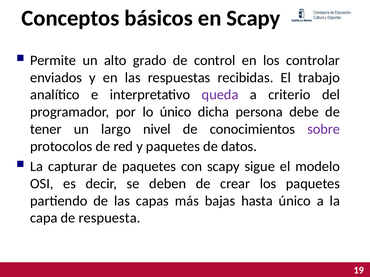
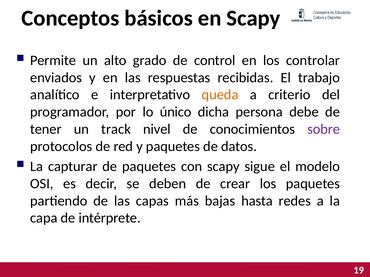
queda colour: purple -> orange
largo: largo -> track
hasta único: único -> redes
respuesta: respuesta -> intérprete
